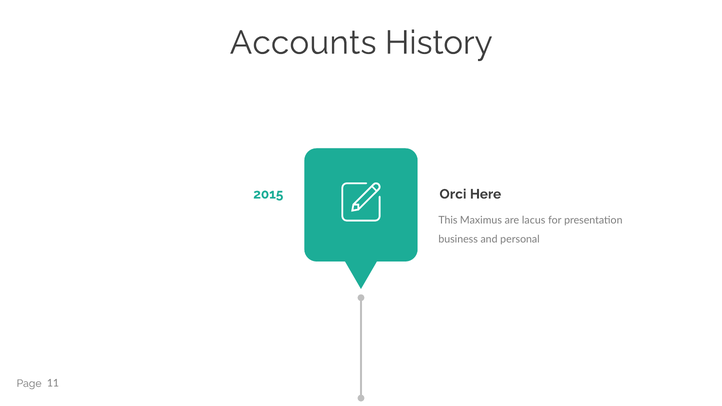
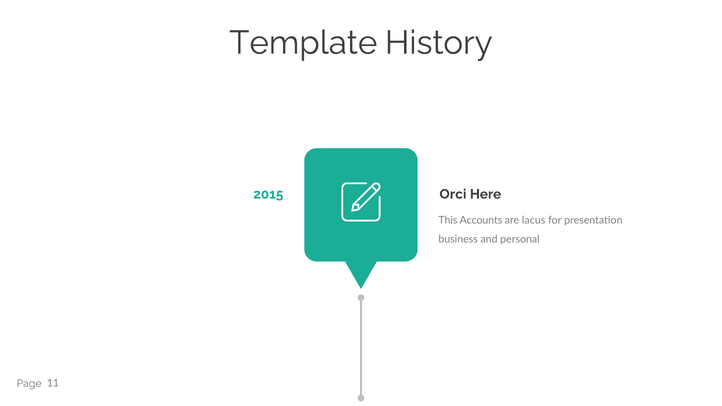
Accounts: Accounts -> Template
Maximus: Maximus -> Accounts
